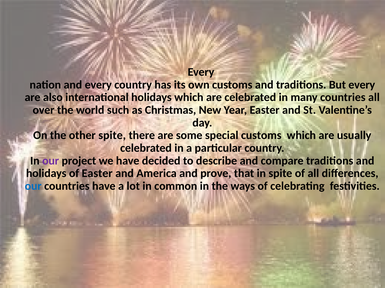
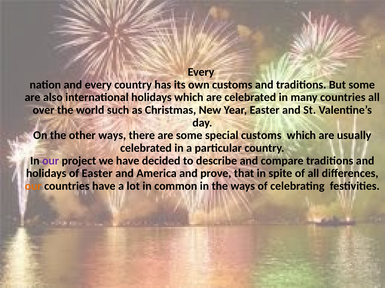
But every: every -> some
other spite: spite -> ways
our at (33, 187) colour: blue -> orange
